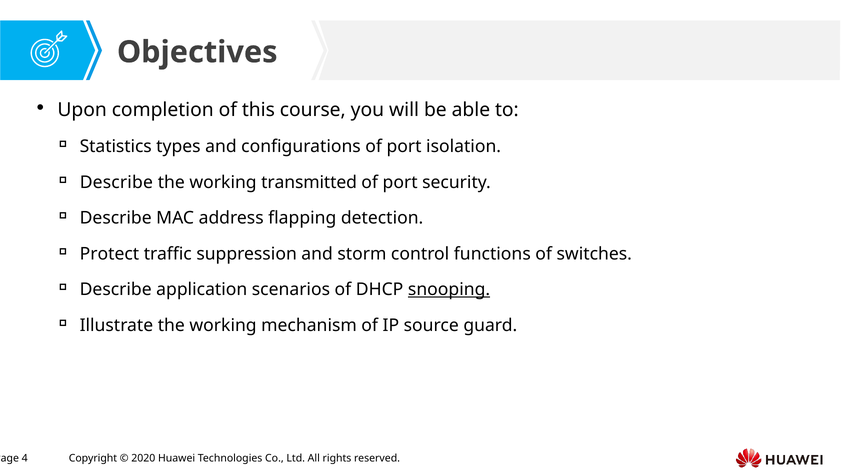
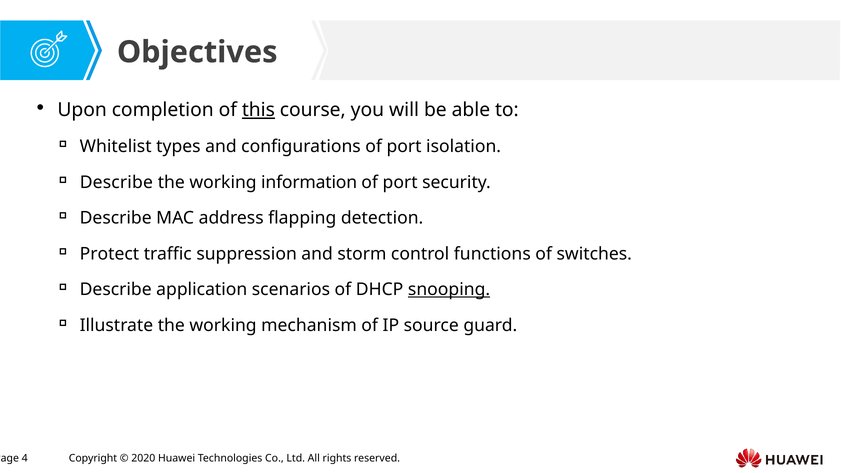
this underline: none -> present
Statistics: Statistics -> Whitelist
transmitted: transmitted -> information
